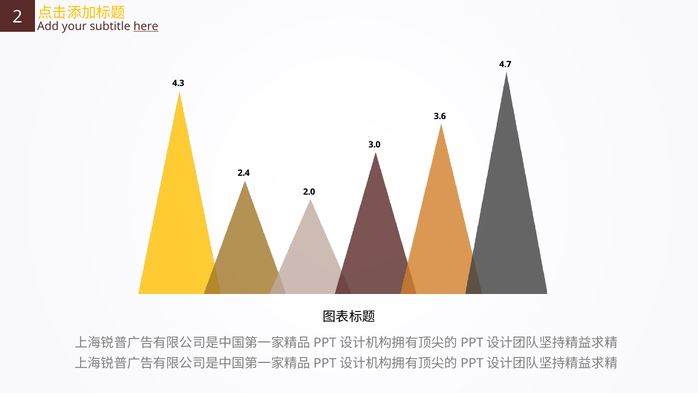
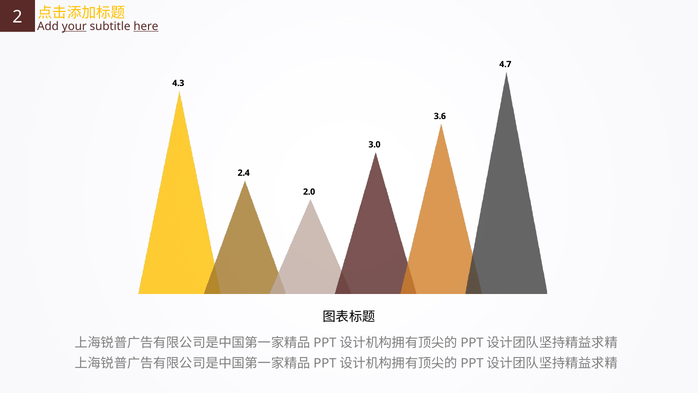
your underline: none -> present
